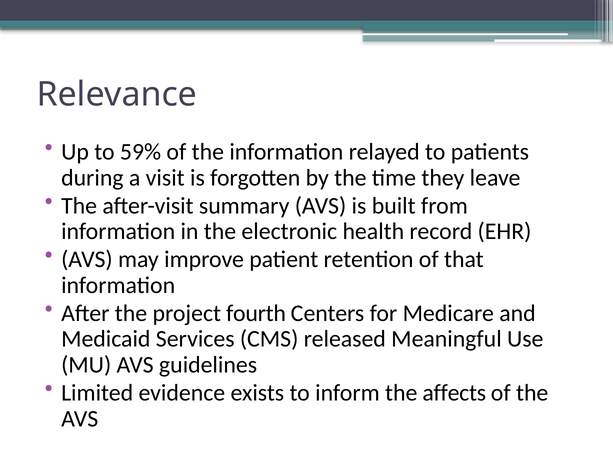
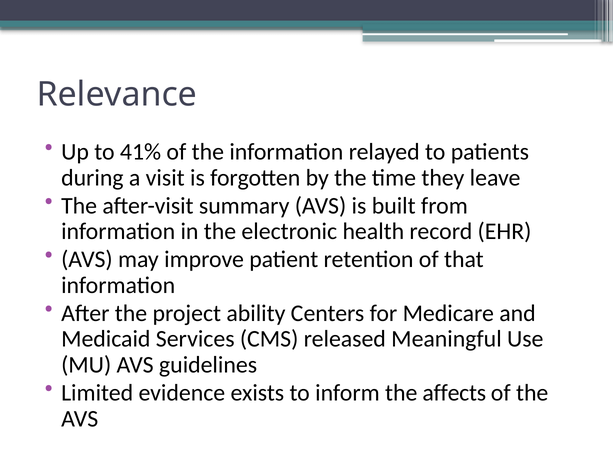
59%: 59% -> 41%
fourth: fourth -> ability
